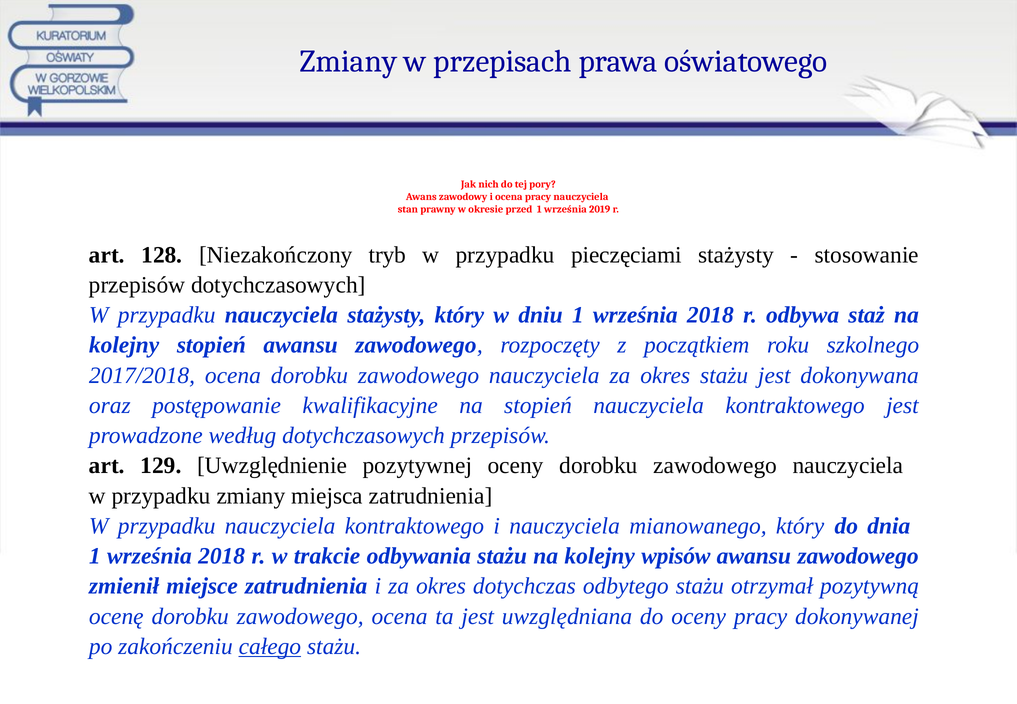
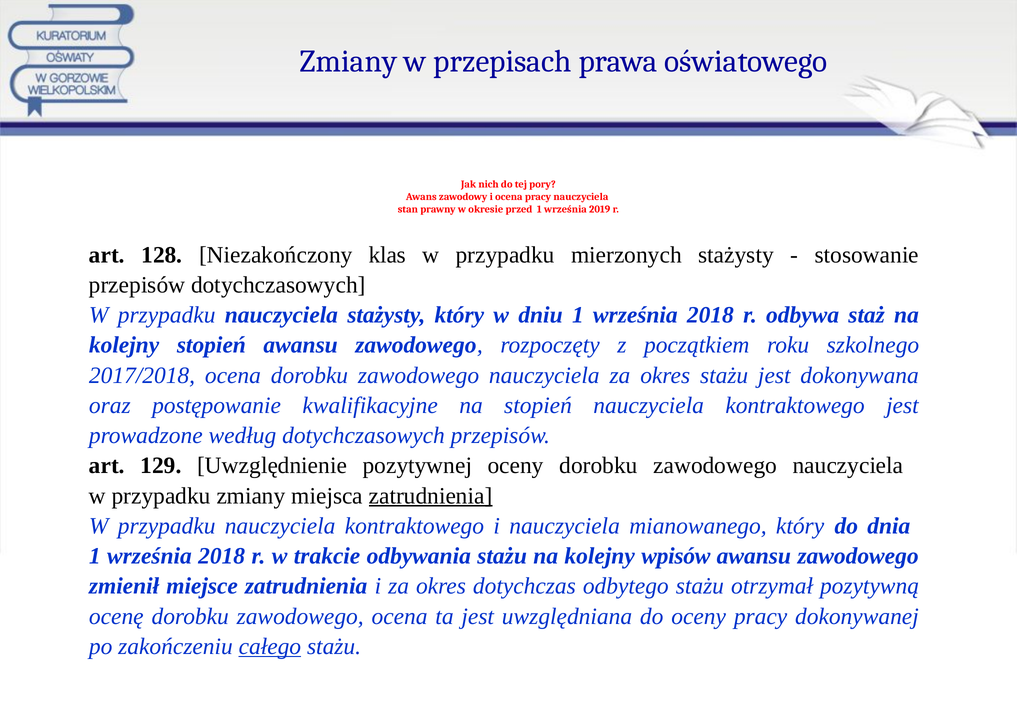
tryb: tryb -> klas
pieczęciami: pieczęciami -> mierzonych
zatrudnienia at (431, 496) underline: none -> present
